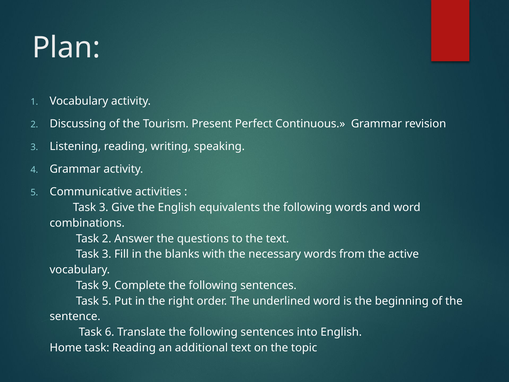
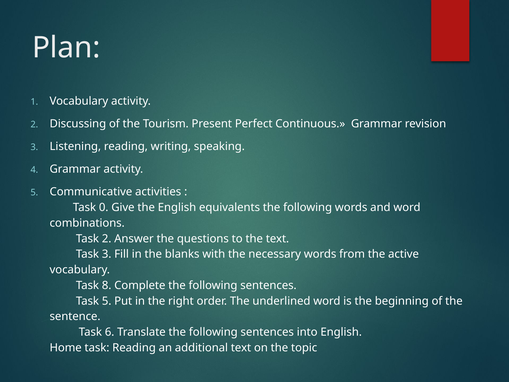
3 at (104, 207): 3 -> 0
9: 9 -> 8
